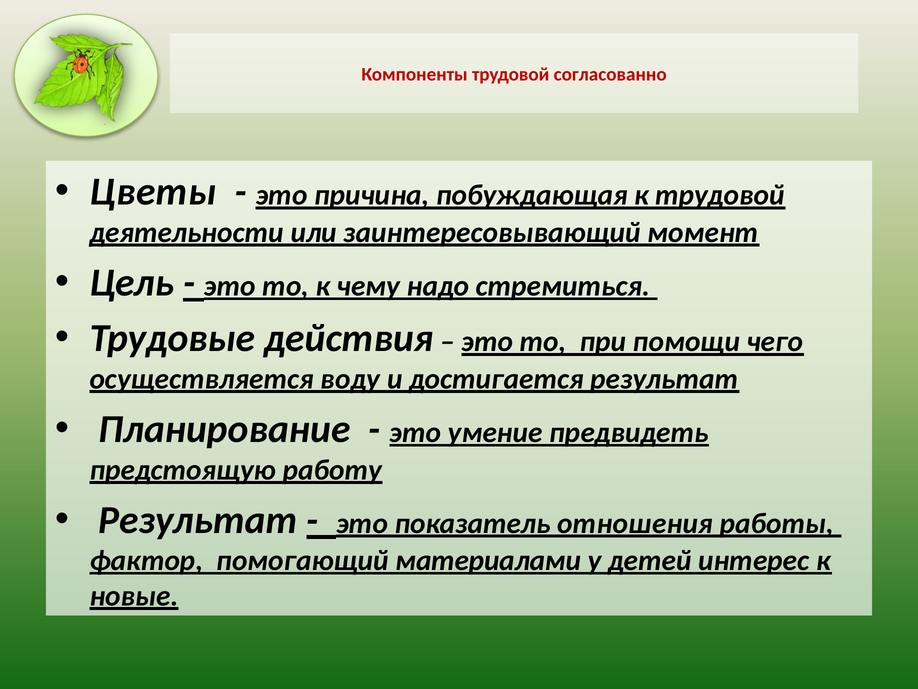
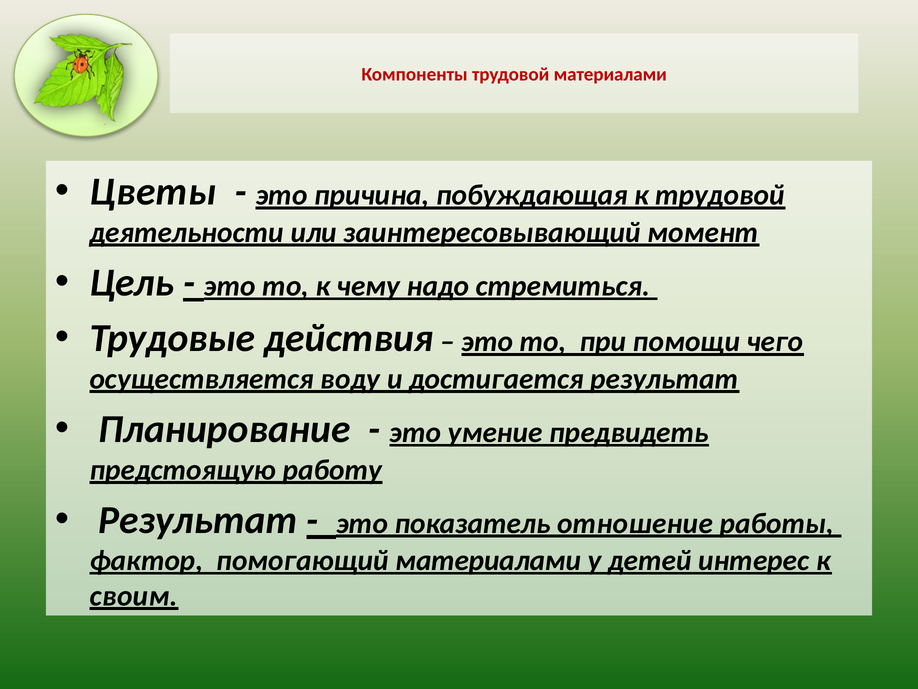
трудовой согласованно: согласованно -> материалами
отношения: отношения -> отношение
новые: новые -> своим
